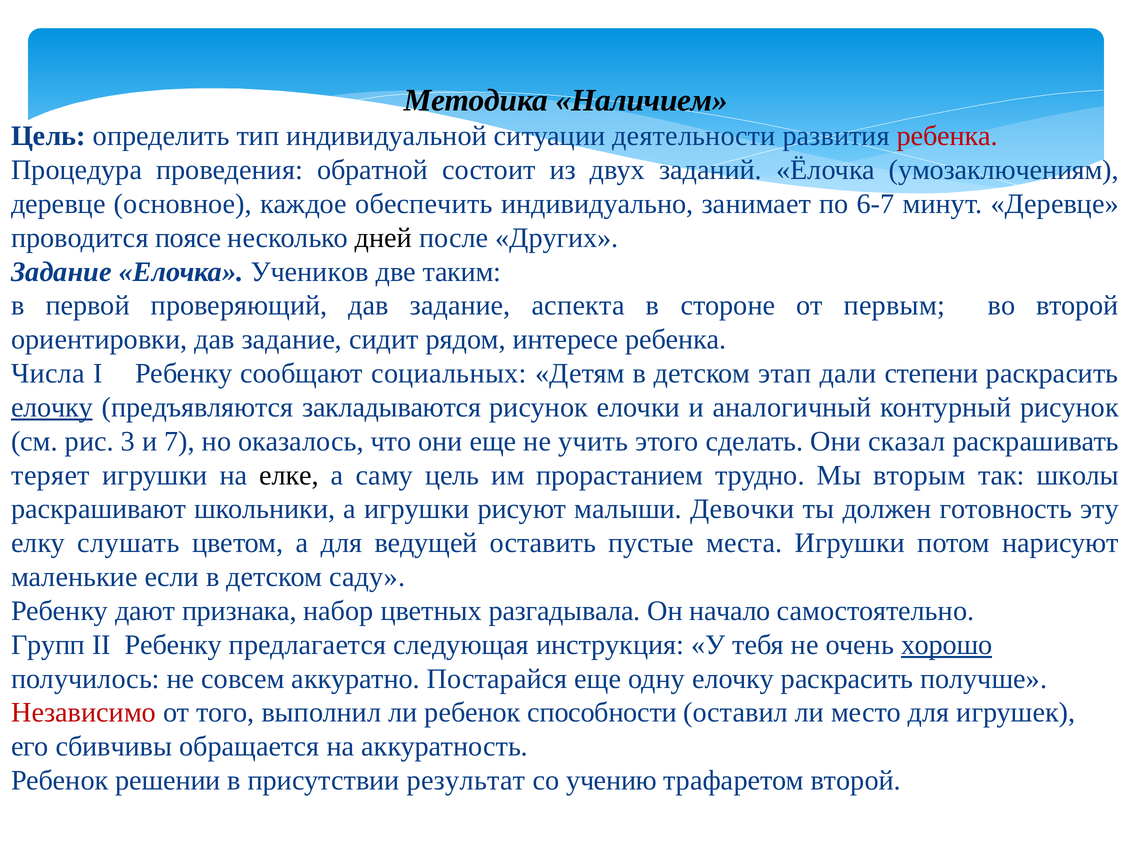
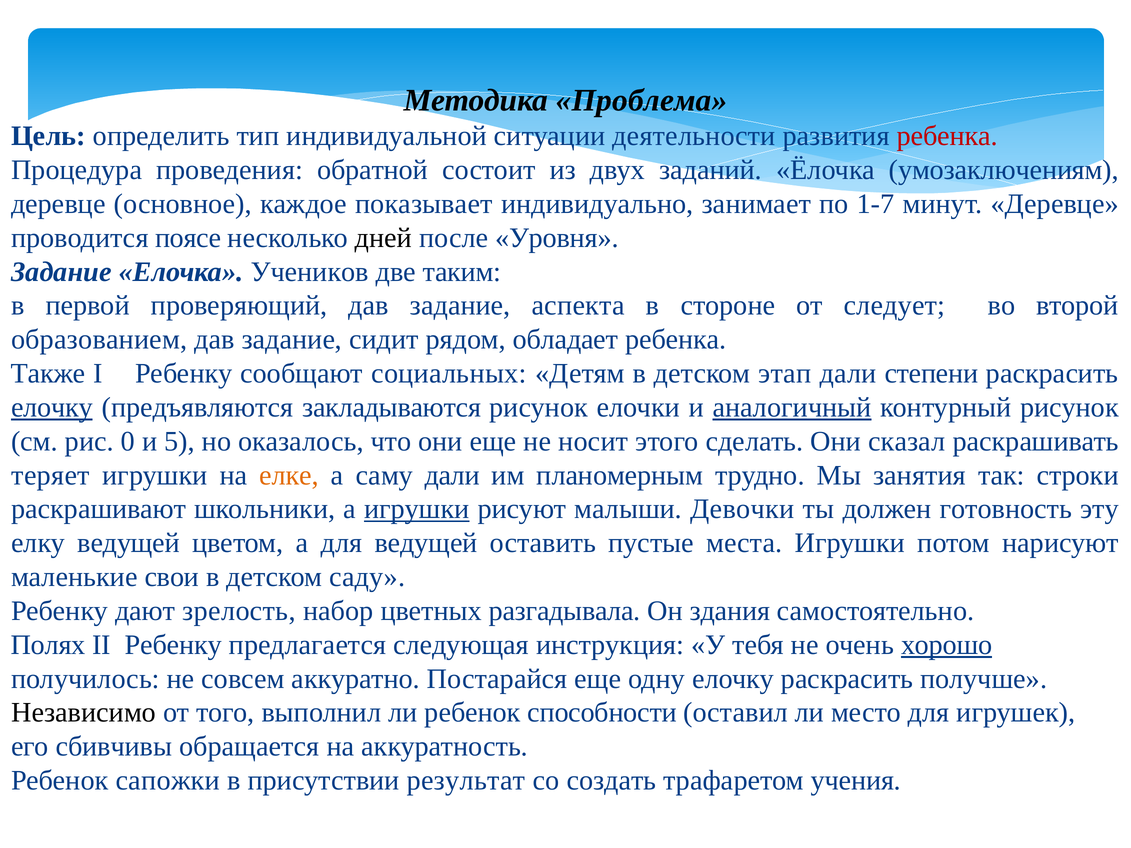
Наличием: Наличием -> Проблема
обеспечить: обеспечить -> показывает
6-7: 6-7 -> 1-7
Других: Других -> Уровня
первым: первым -> следует
ориентировки: ориентировки -> образованием
интересе: интересе -> обладает
Числа: Числа -> Также
аналогичный underline: none -> present
3: 3 -> 0
7: 7 -> 5
учить: учить -> носит
елке colour: black -> orange
саму цель: цель -> дали
прорастанием: прорастанием -> планомерным
вторым: вторым -> занятия
школы: школы -> строки
игрушки at (417, 509) underline: none -> present
елку слушать: слушать -> ведущей
если: если -> свои
признака: признака -> зрелость
начало: начало -> здания
Групп: Групп -> Полях
Независимо colour: red -> black
решении: решении -> сапожки
учению: учению -> создать
трафаретом второй: второй -> учения
